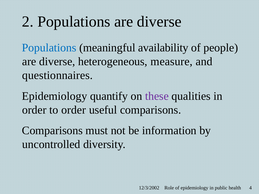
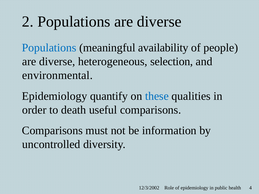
measure: measure -> selection
questionnaires: questionnaires -> environmental
these colour: purple -> blue
to order: order -> death
